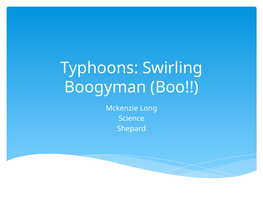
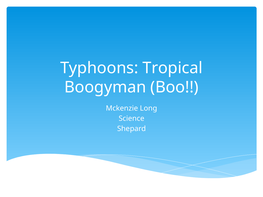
Swirling: Swirling -> Tropical
